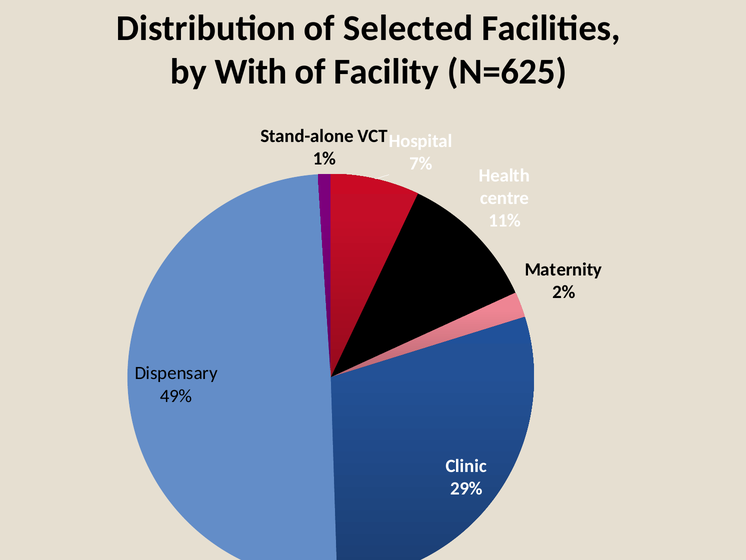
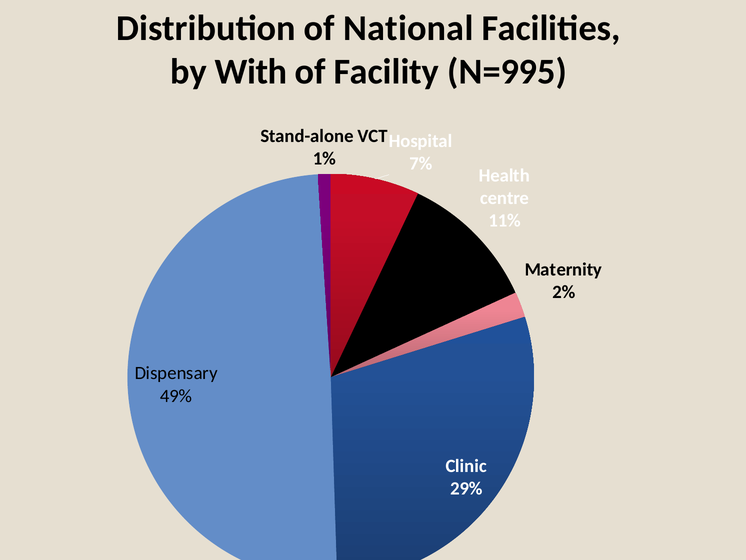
Selected: Selected -> National
N=625: N=625 -> N=995
